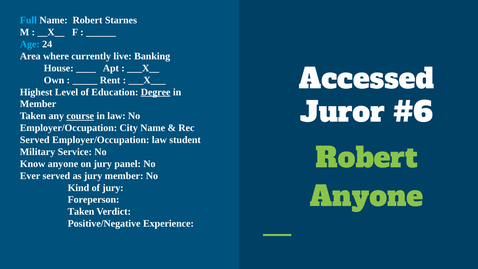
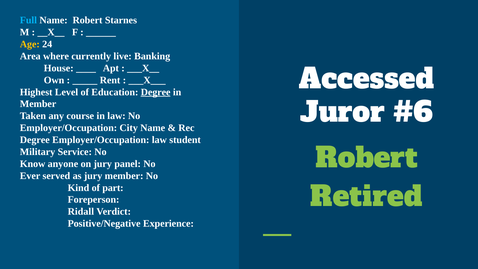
Age colour: light blue -> yellow
course underline: present -> none
Served at (35, 140): Served -> Degree
of jury: jury -> part
Anyone at (366, 197): Anyone -> Retired
Taken at (81, 212): Taken -> Ridall
